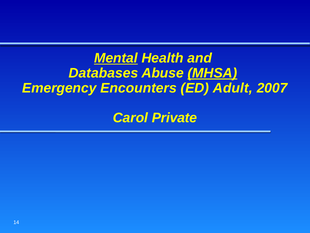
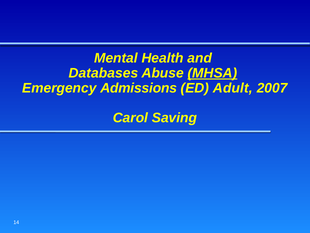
Mental underline: present -> none
Encounters: Encounters -> Admissions
Private: Private -> Saving
